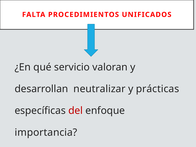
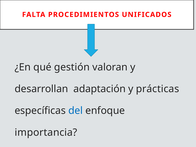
servicio: servicio -> gestión
neutralizar: neutralizar -> adaptación
del colour: red -> blue
